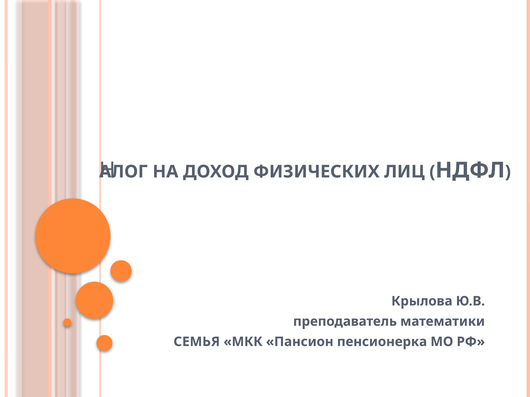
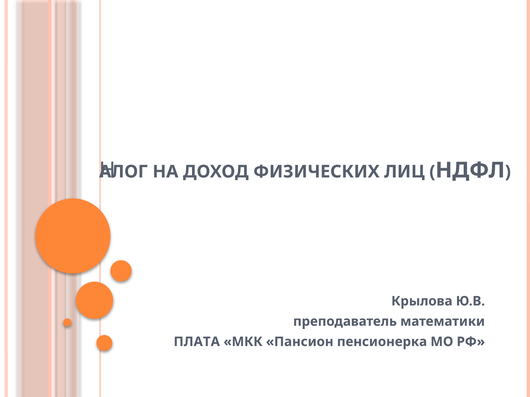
СЕМЬЯ: СЕМЬЯ -> ПЛАТА
